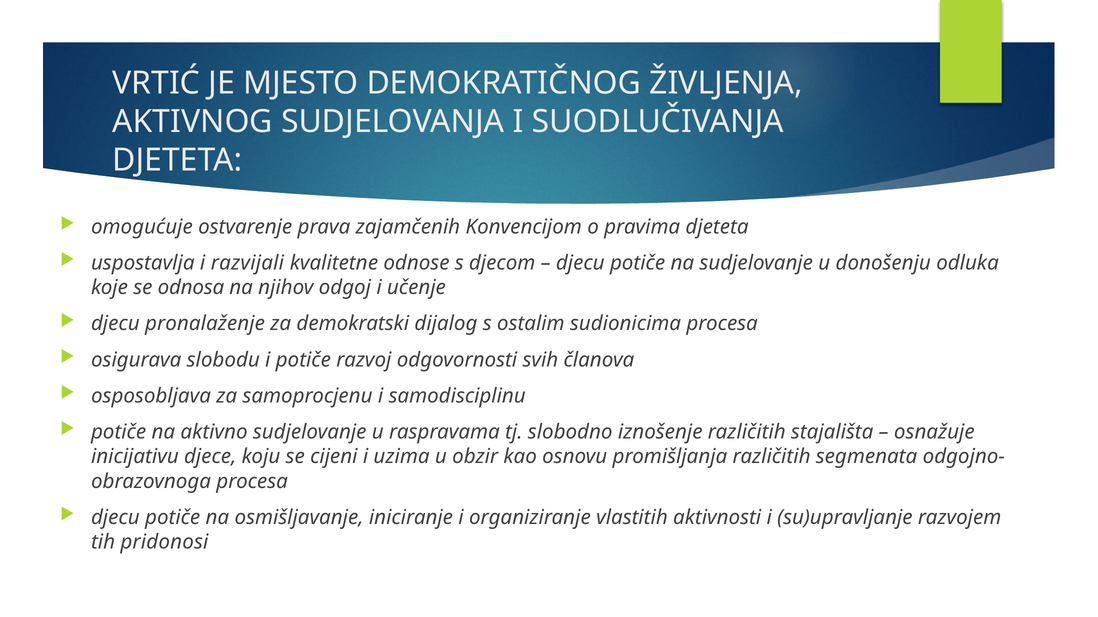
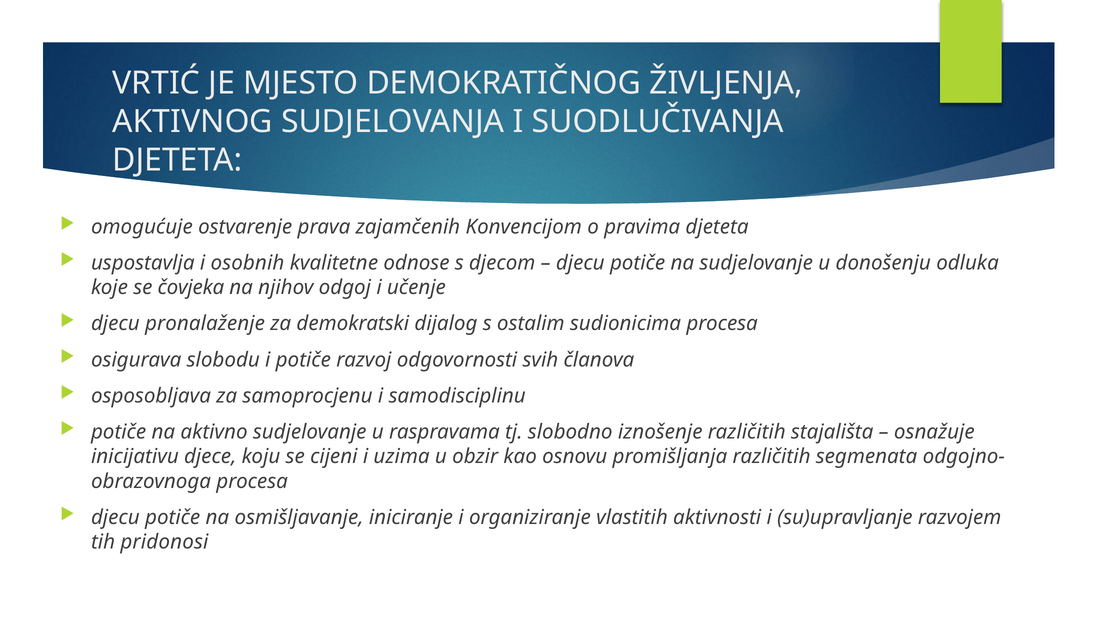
razvijali: razvijali -> osobnih
odnosa: odnosa -> čovjeka
